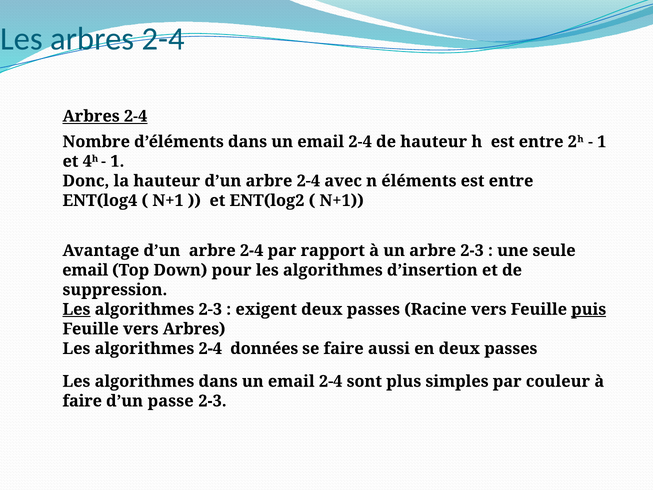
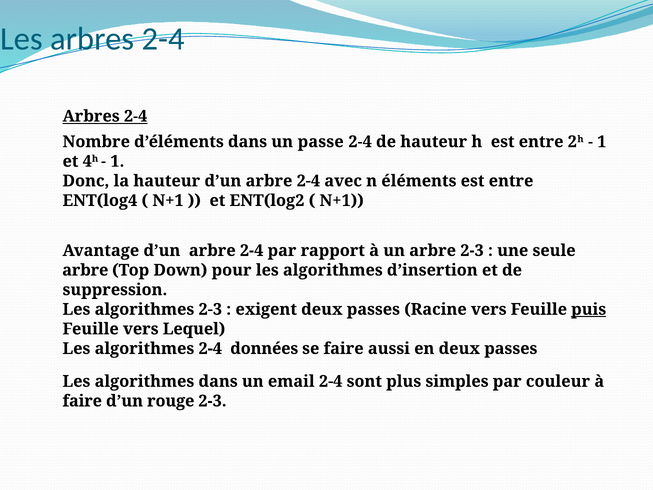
d’éléments dans un email: email -> passe
email at (85, 270): email -> arbre
Les at (76, 309) underline: present -> none
vers Arbres: Arbres -> Lequel
passe: passe -> rouge
